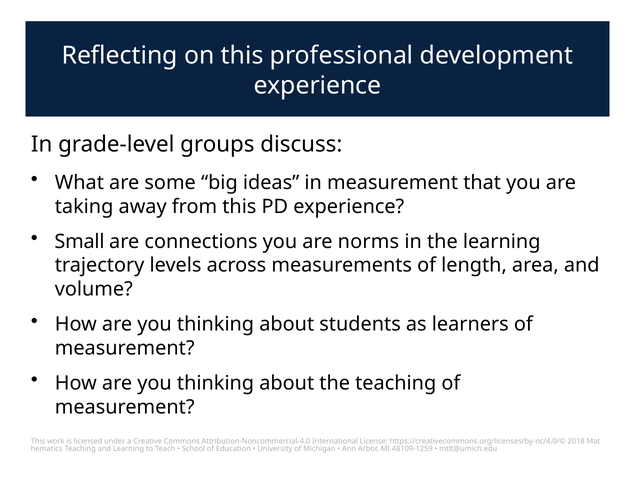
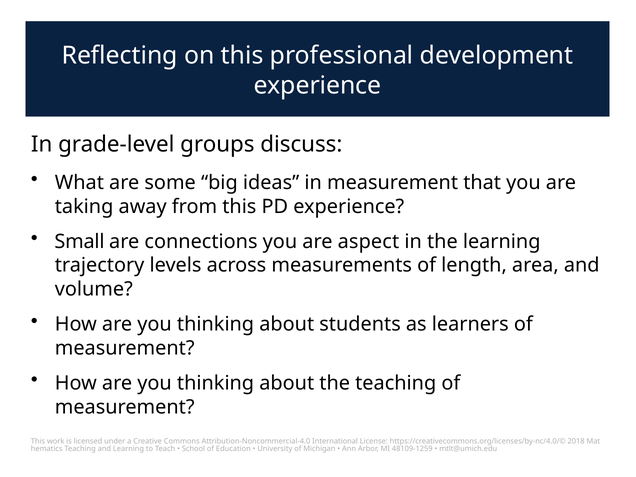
norms: norms -> aspect
